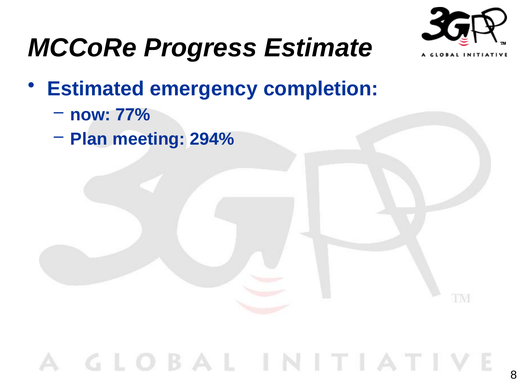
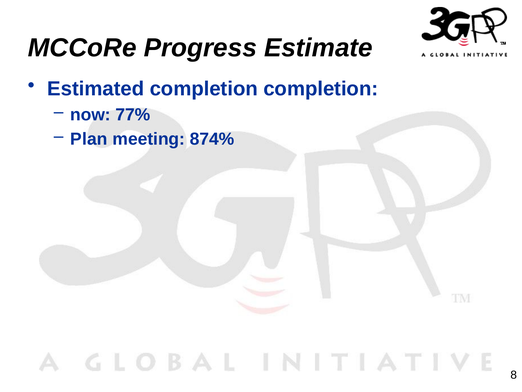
Estimated emergency: emergency -> completion
294%: 294% -> 874%
